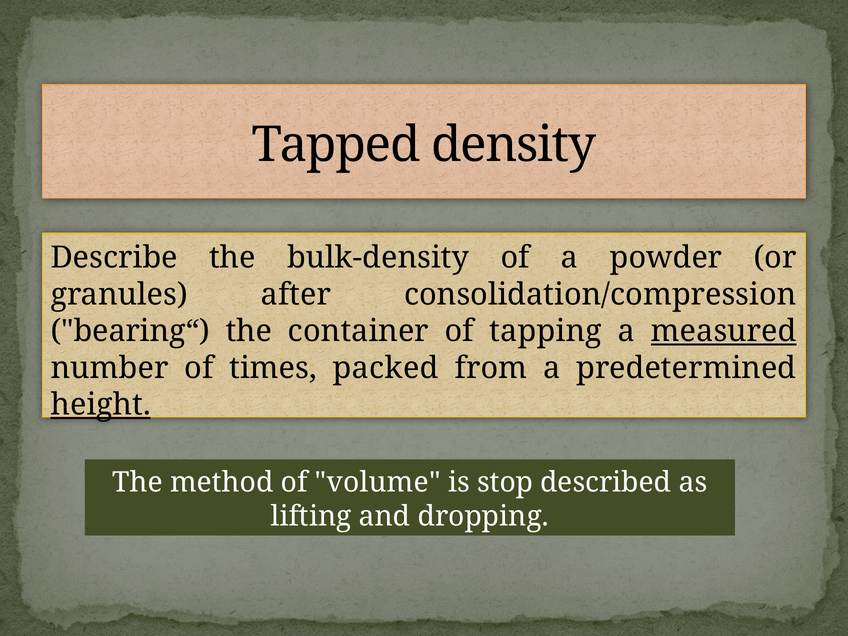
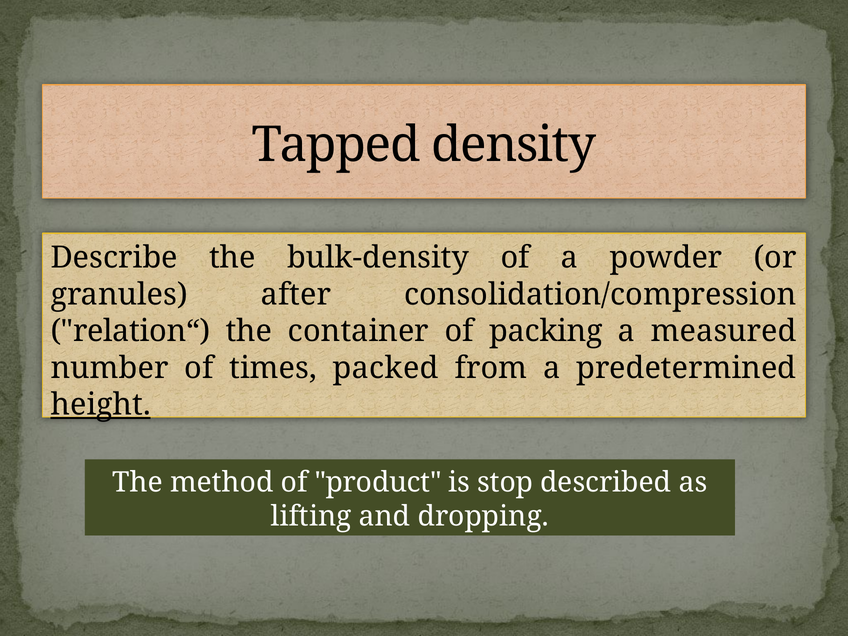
bearing“: bearing“ -> relation“
tapping: tapping -> packing
measured underline: present -> none
volume: volume -> product
